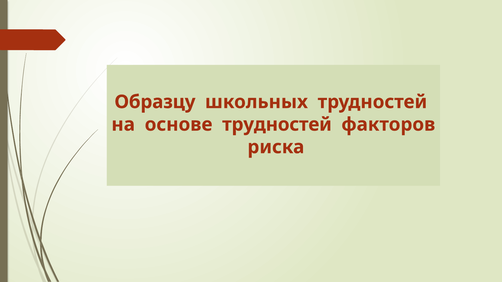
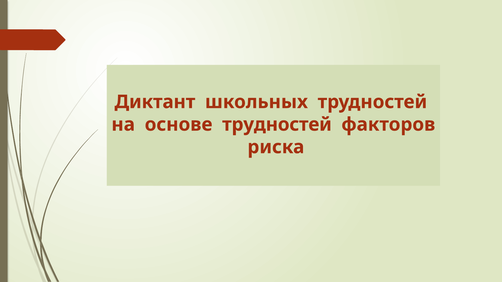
Образцу: Образцу -> Диктант
